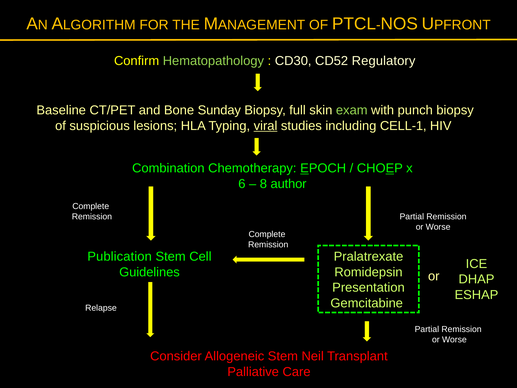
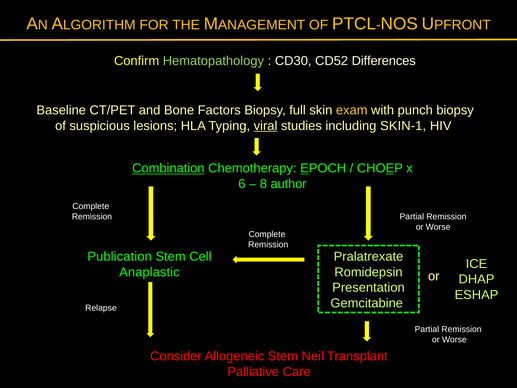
Regulatory: Regulatory -> Differences
Sunday: Sunday -> Factors
exam colour: light green -> yellow
CELL-1: CELL-1 -> SKIN-1
Combination underline: none -> present
Guidelines: Guidelines -> Anaplastic
